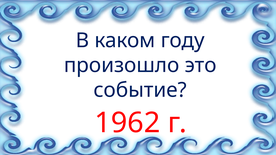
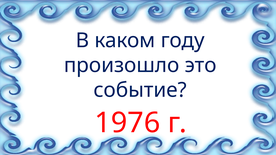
1962: 1962 -> 1976
